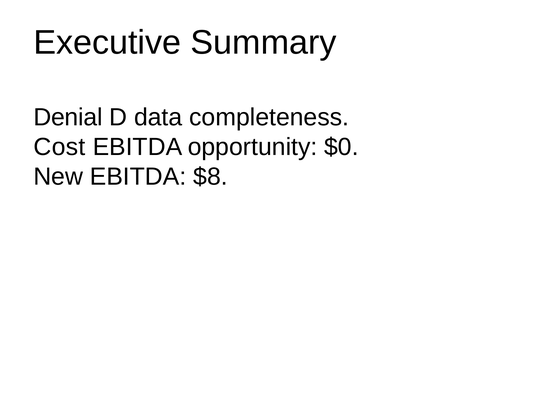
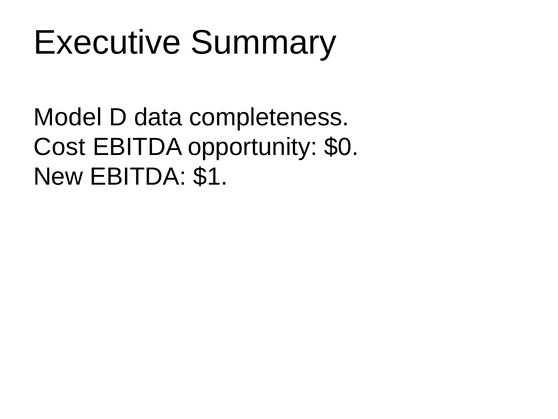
Denial: Denial -> Model
$8: $8 -> $1
